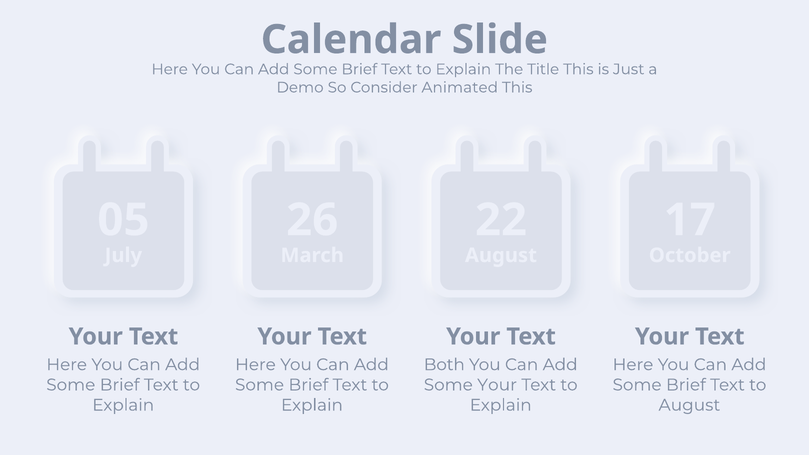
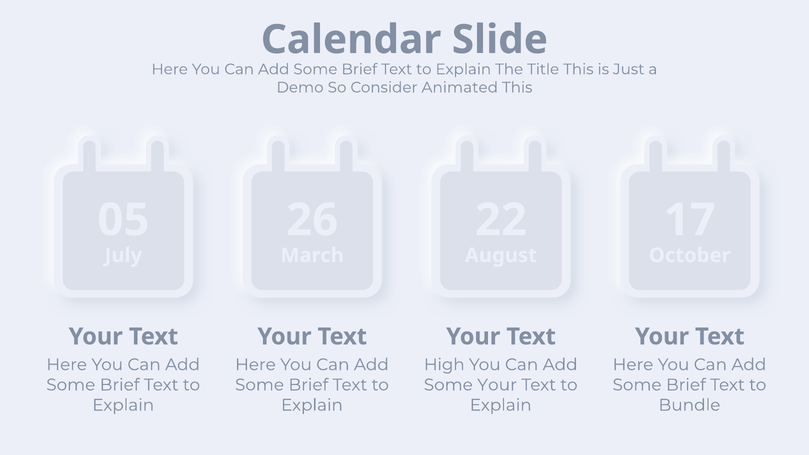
Both: Both -> High
August at (689, 405): August -> Bundle
